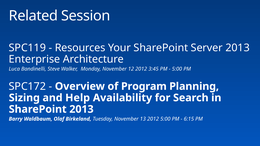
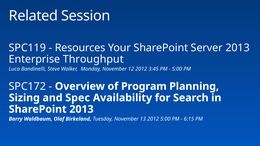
Architecture: Architecture -> Throughput
Help: Help -> Spec
